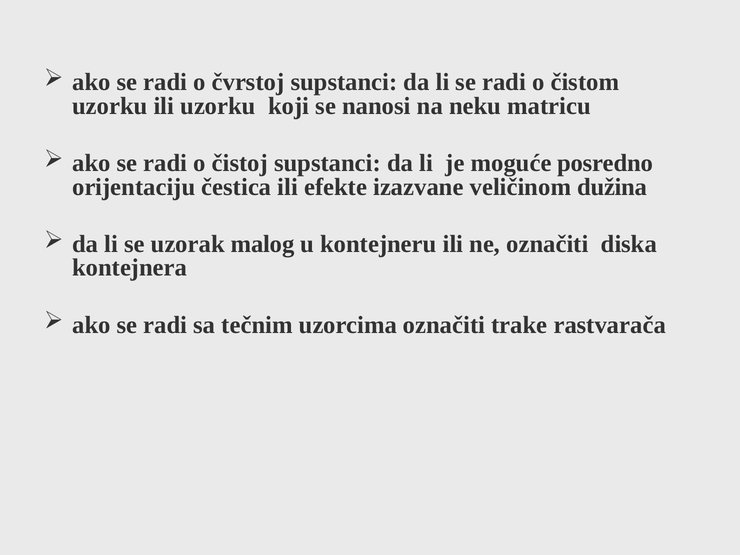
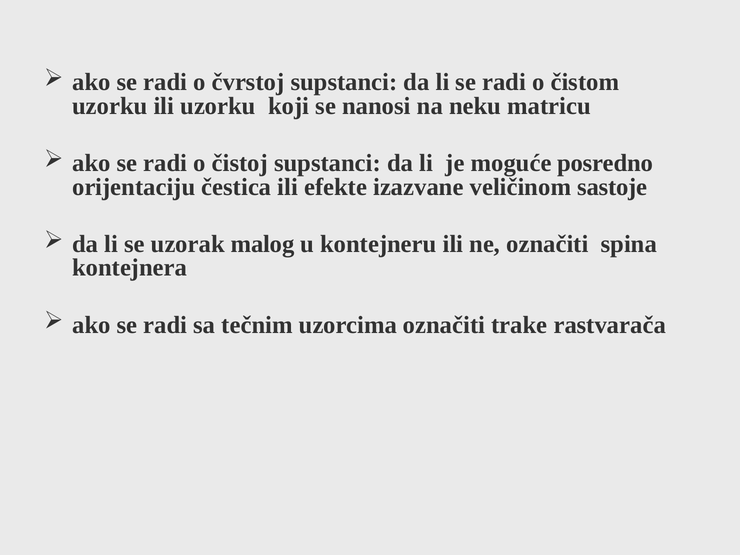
dužina: dužina -> sastoje
diska: diska -> spina
